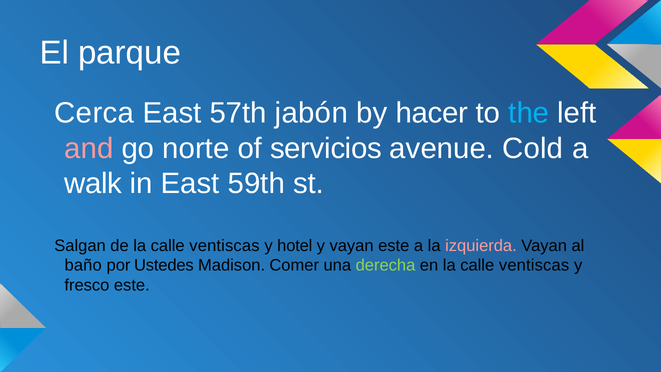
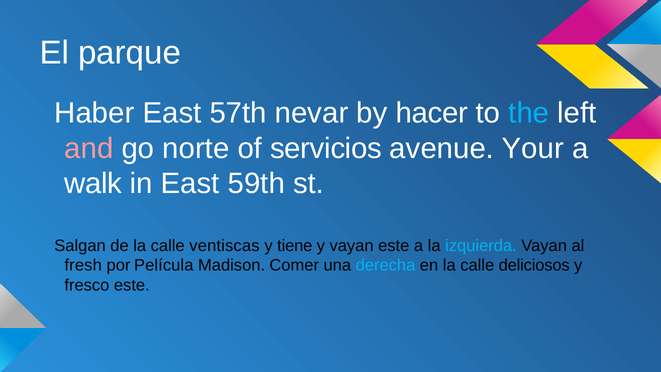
Cerca: Cerca -> Haber
jabón: jabón -> nevar
Cold: Cold -> Your
hotel: hotel -> tiene
izquierda colour: pink -> light blue
baño: baño -> fresh
Ustedes: Ustedes -> Película
derecha colour: light green -> light blue
en la calle ventiscas: ventiscas -> deliciosos
